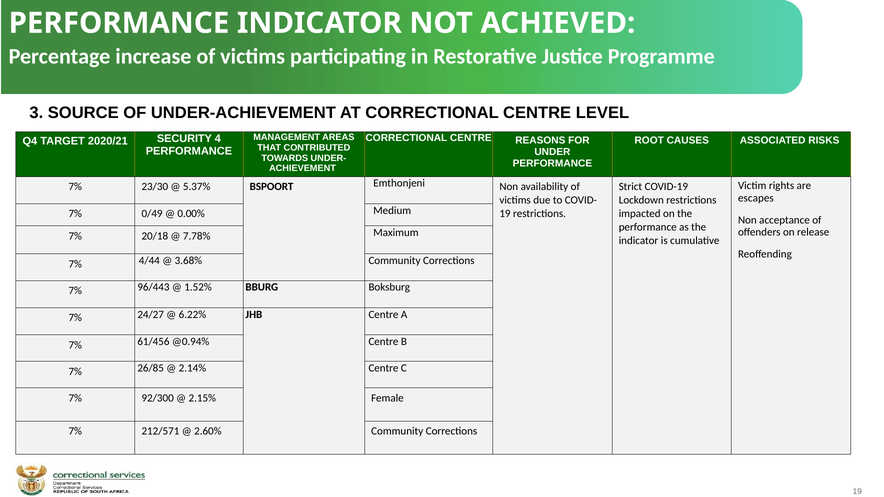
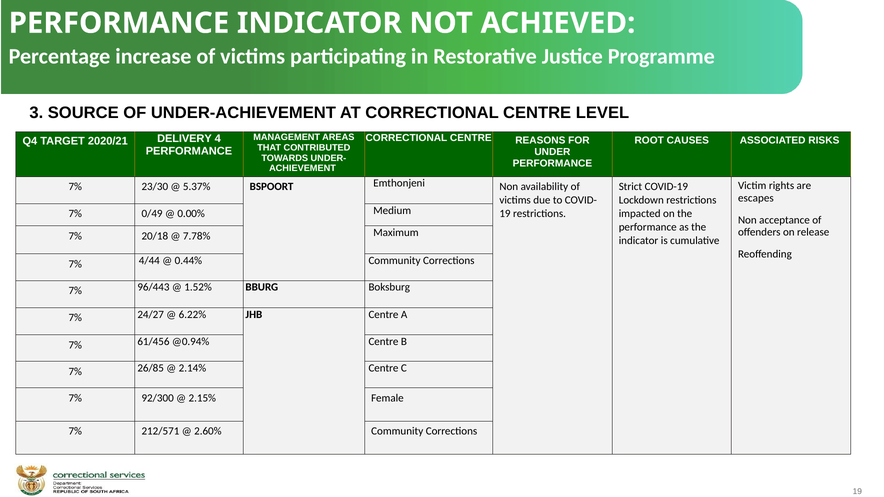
SECURITY: SECURITY -> DELIVERY
3.68%: 3.68% -> 0.44%
